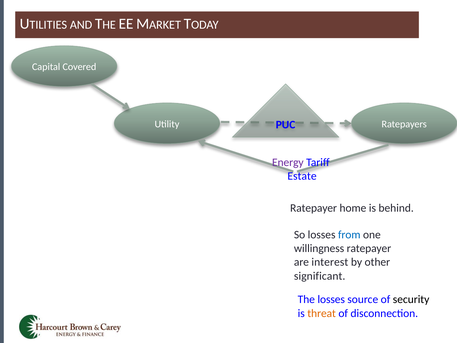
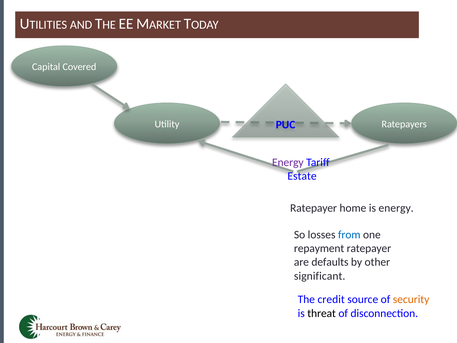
is behind: behind -> energy
willingness: willingness -> repayment
interest: interest -> defaults
The losses: losses -> credit
security colour: black -> orange
threat colour: orange -> black
